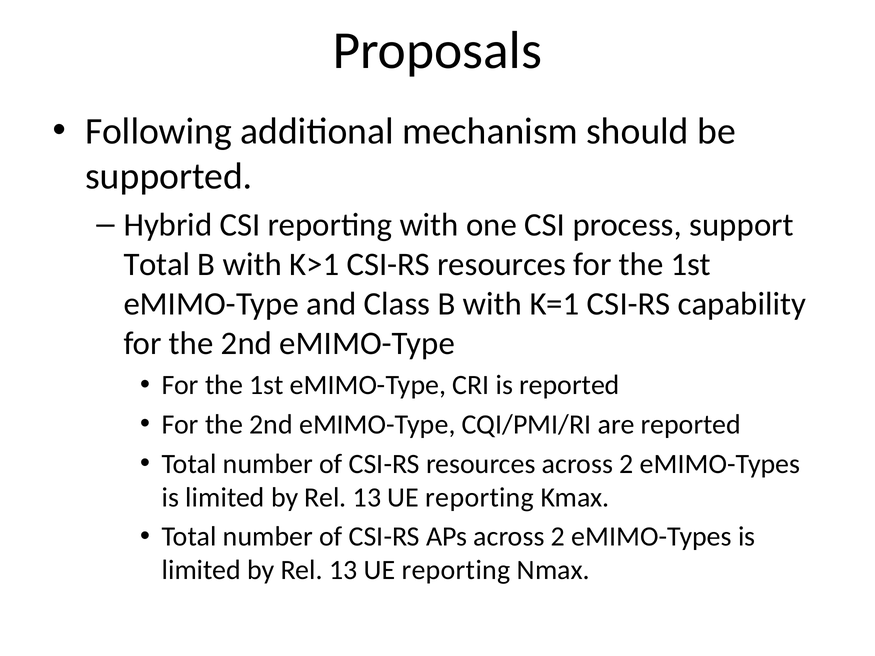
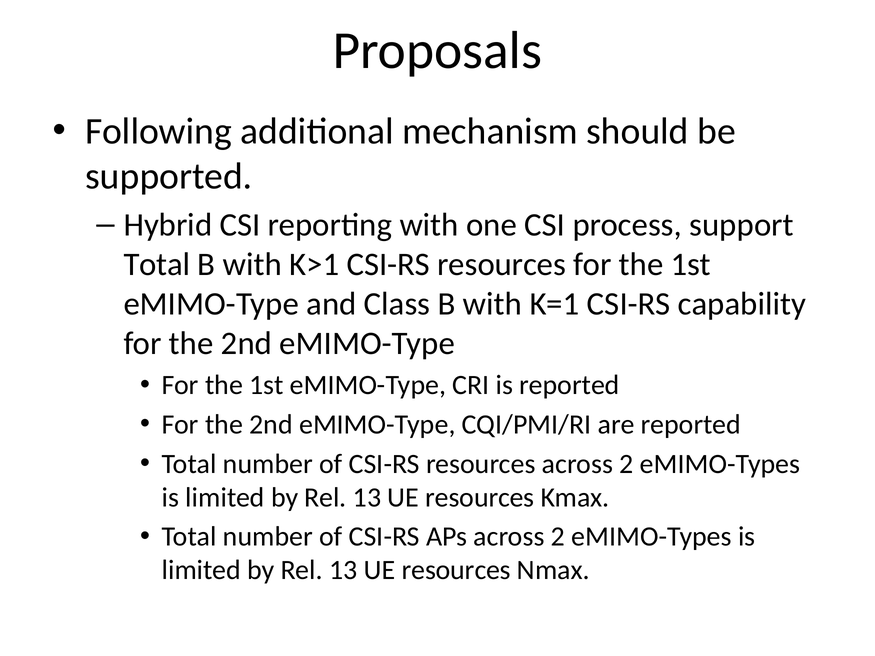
reporting at (480, 498): reporting -> resources
reporting at (456, 570): reporting -> resources
